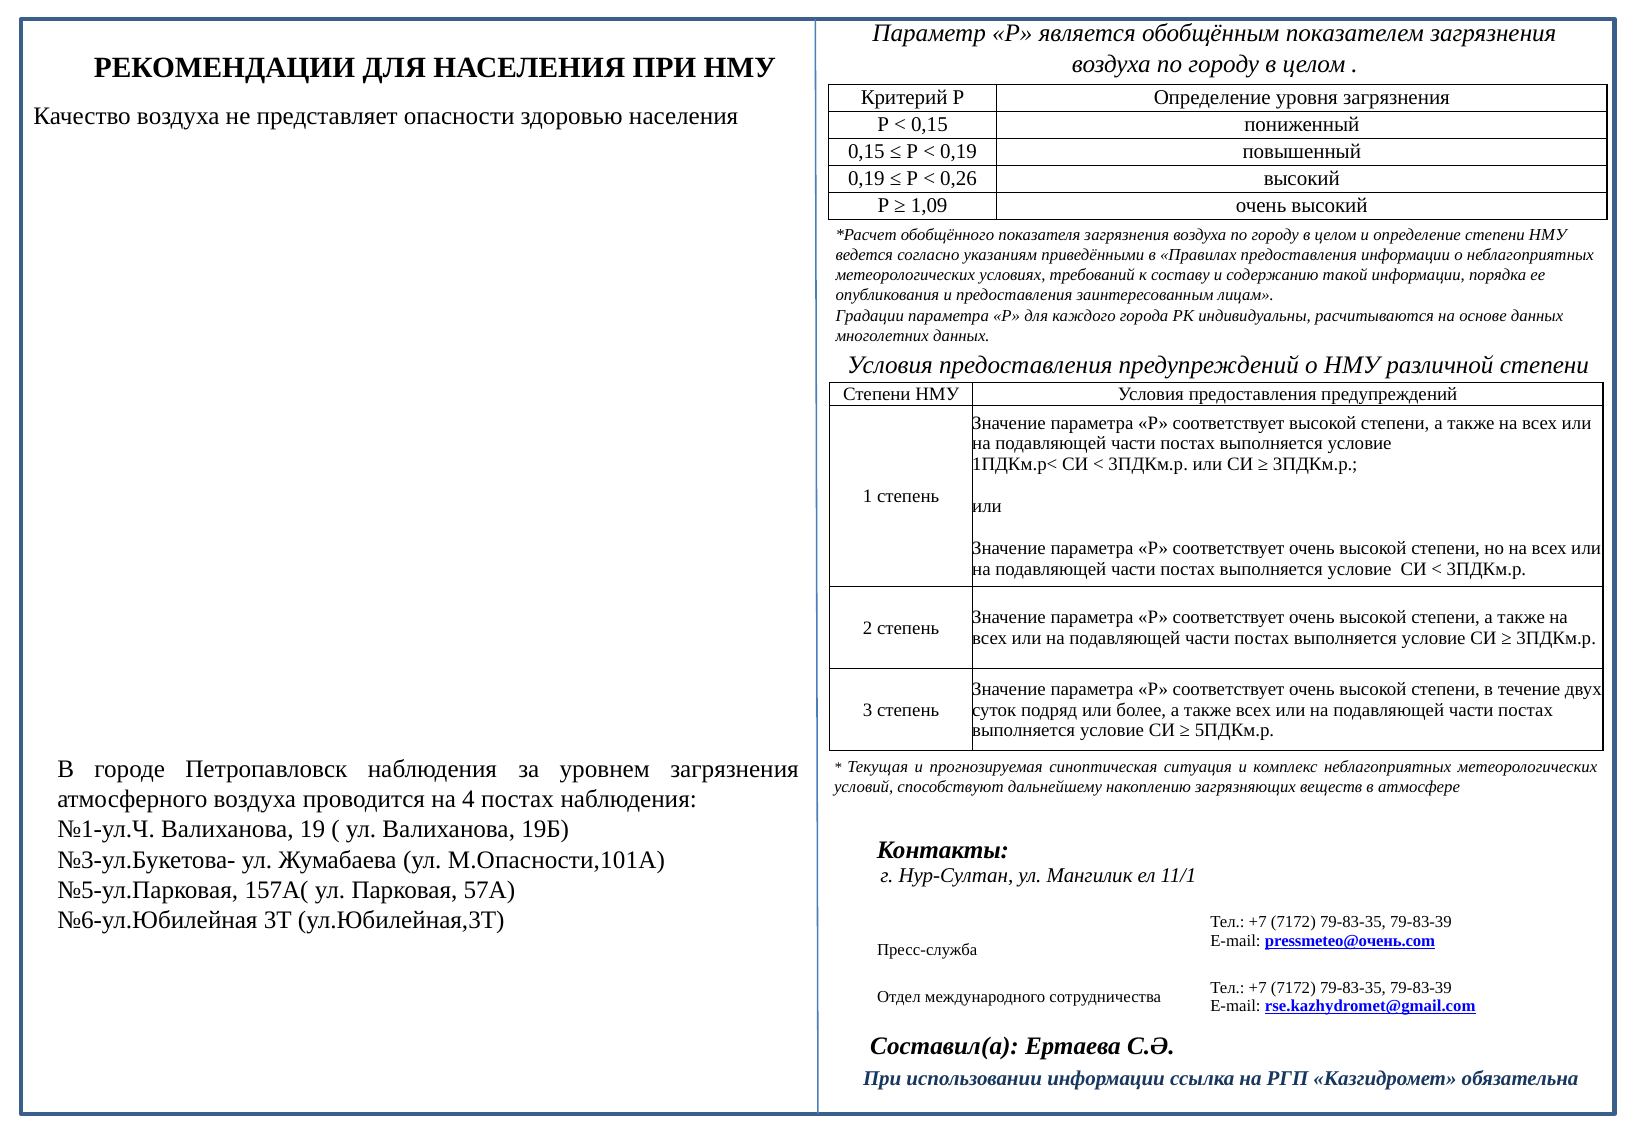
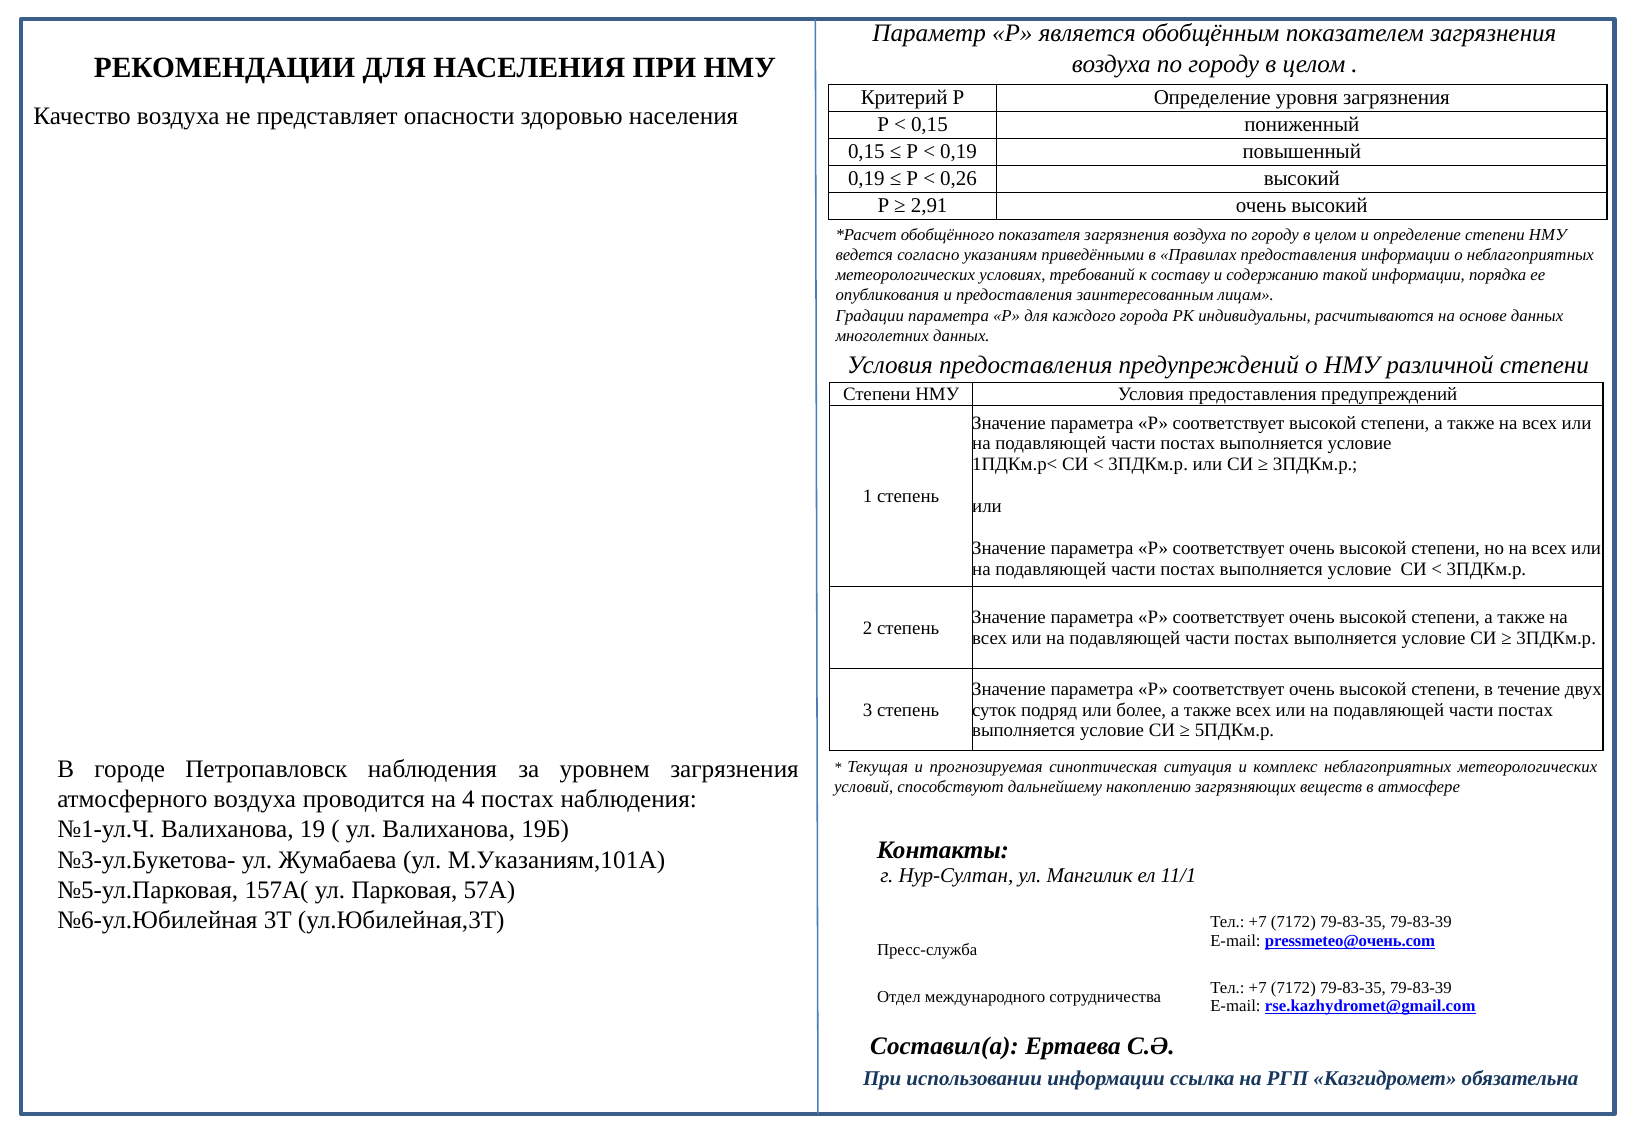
1,09: 1,09 -> 2,91
М.Опасности,101А: М.Опасности,101А -> М.Указаниям,101А
